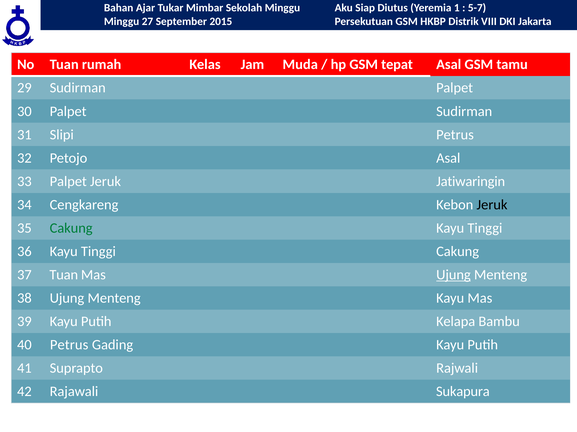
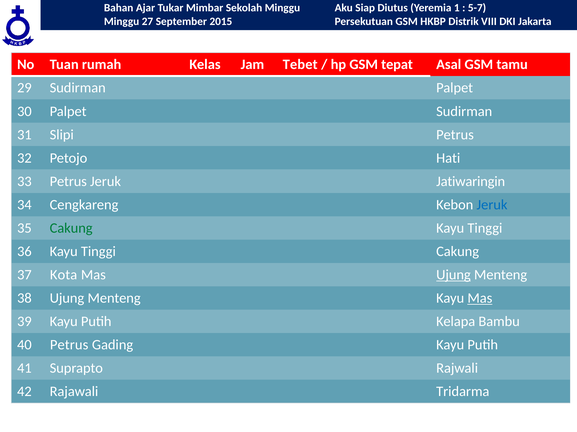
Muda: Muda -> Tebet
Petojo Asal: Asal -> Hati
33 Palpet: Palpet -> Petrus
Jeruk at (492, 205) colour: black -> blue
37 Tuan: Tuan -> Kota
Mas at (480, 299) underline: none -> present
Sukapura: Sukapura -> Tridarma
